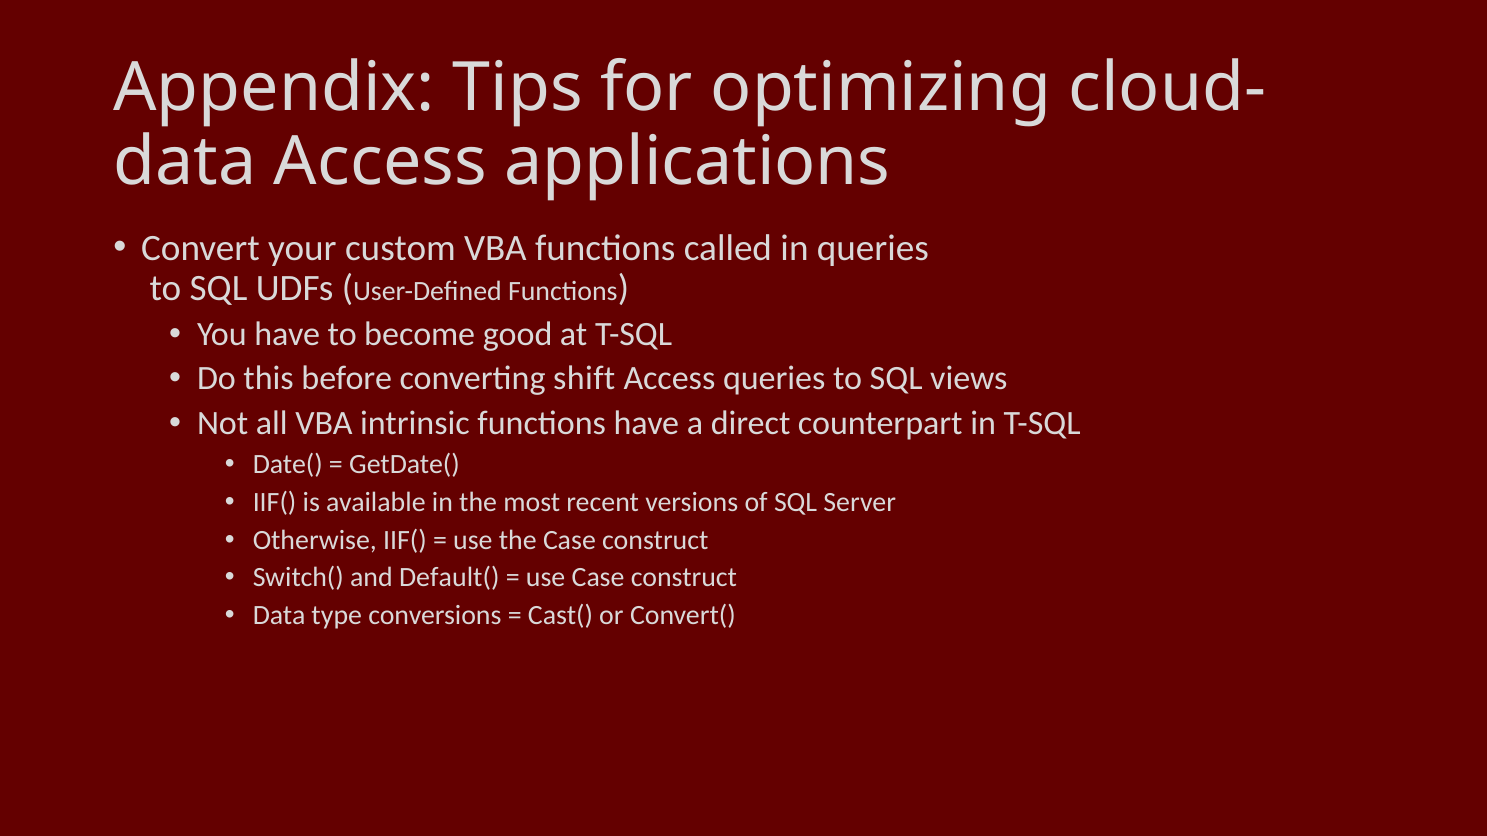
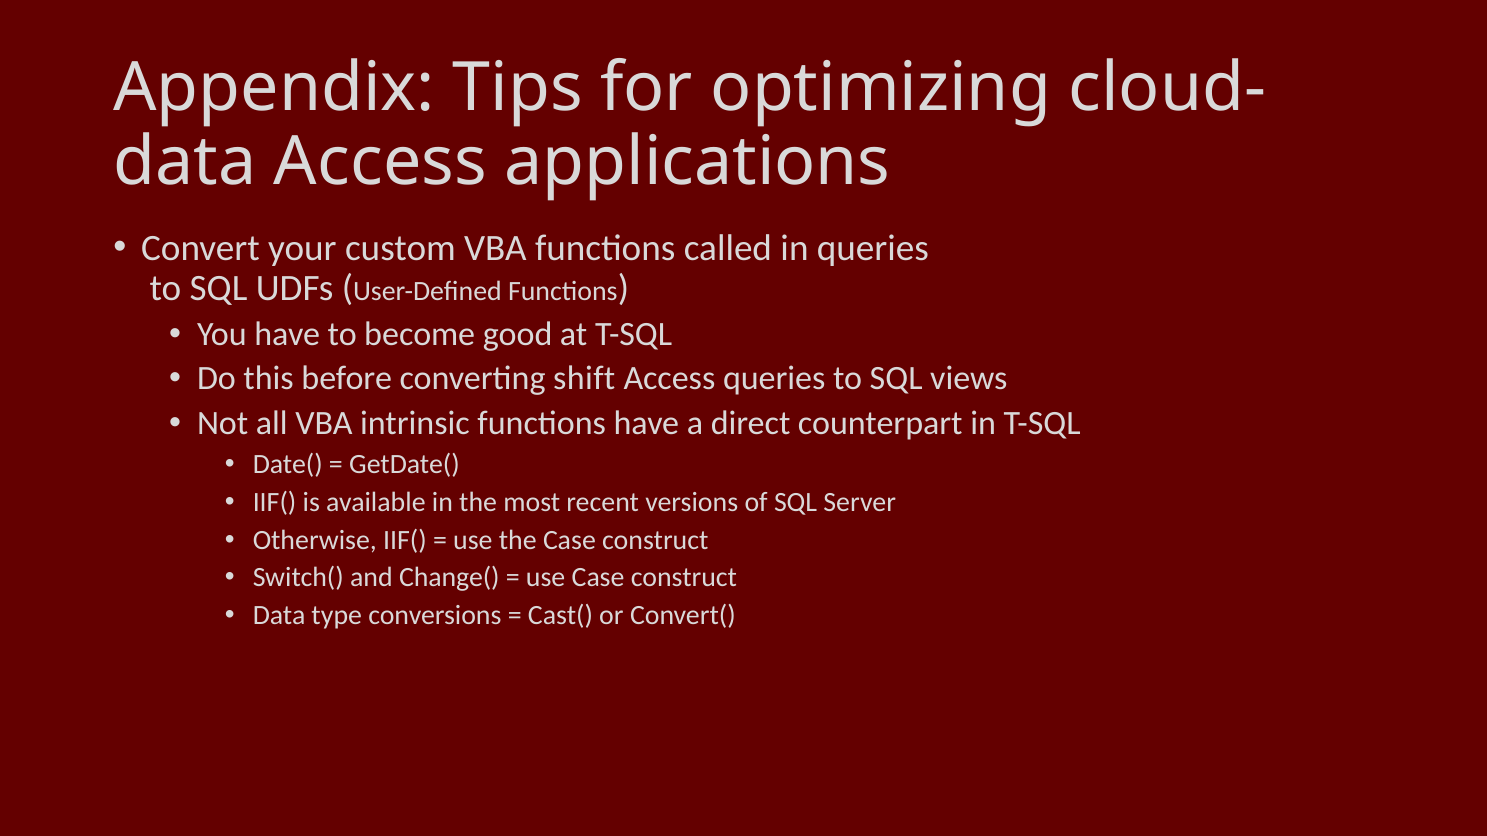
Default(: Default( -> Change(
